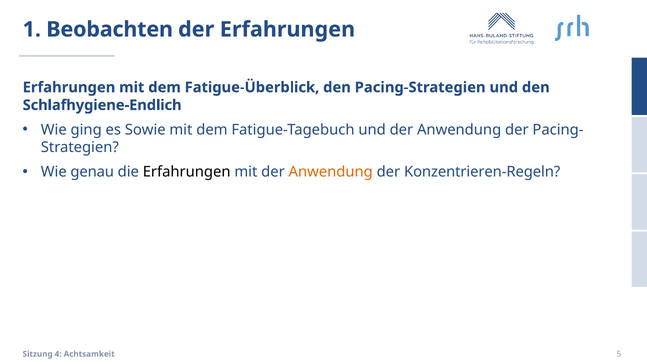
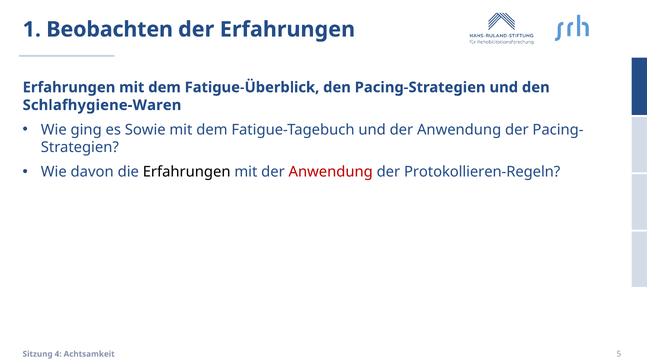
Schlafhygiene-Endlich: Schlafhygiene-Endlich -> Schlafhygiene-Waren
genau: genau -> davon
Anwendung at (331, 172) colour: orange -> red
Konzentrieren-Regeln: Konzentrieren-Regeln -> Protokollieren-Regeln
